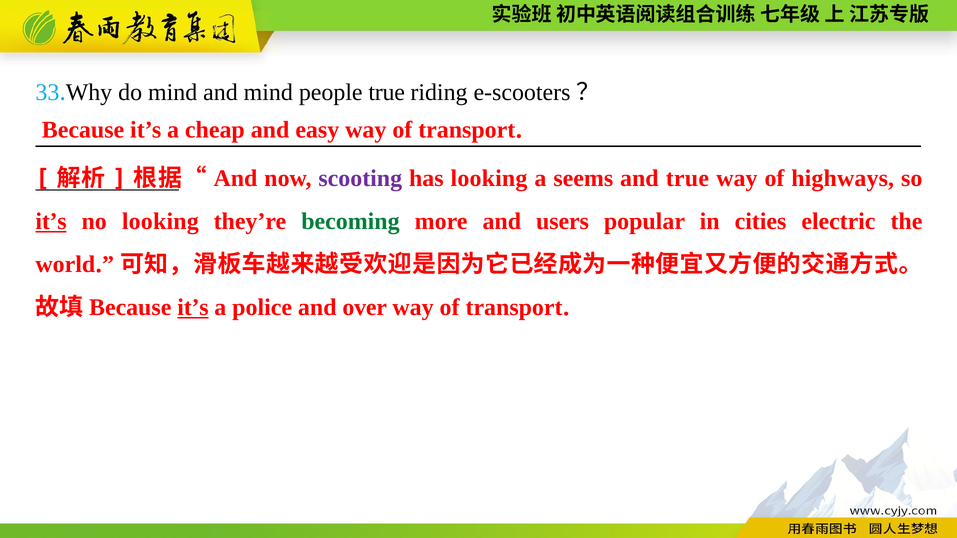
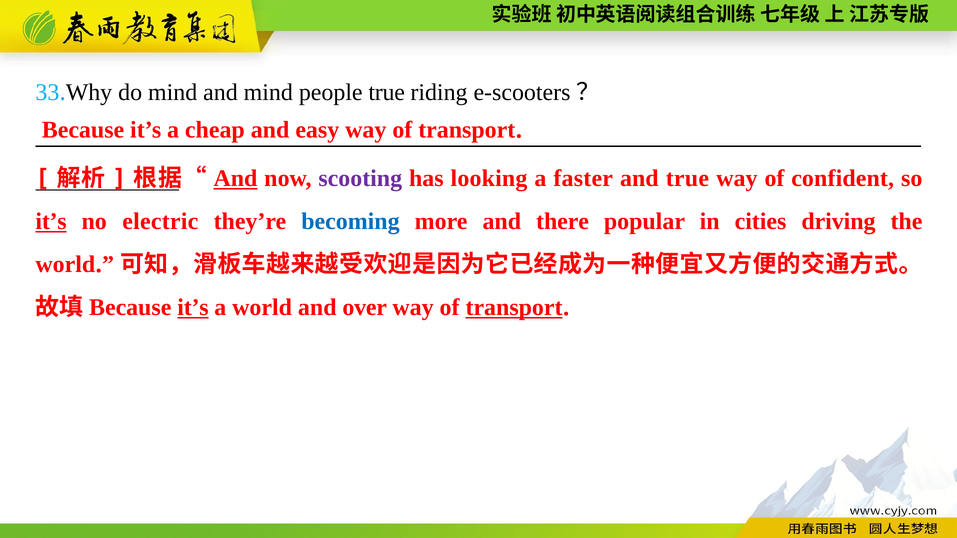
And at (235, 178) underline: none -> present
seems: seems -> faster
highways: highways -> confident
no looking: looking -> electric
becoming colour: green -> blue
users: users -> there
electric: electric -> driving
a police: police -> world
transport at (514, 308) underline: none -> present
